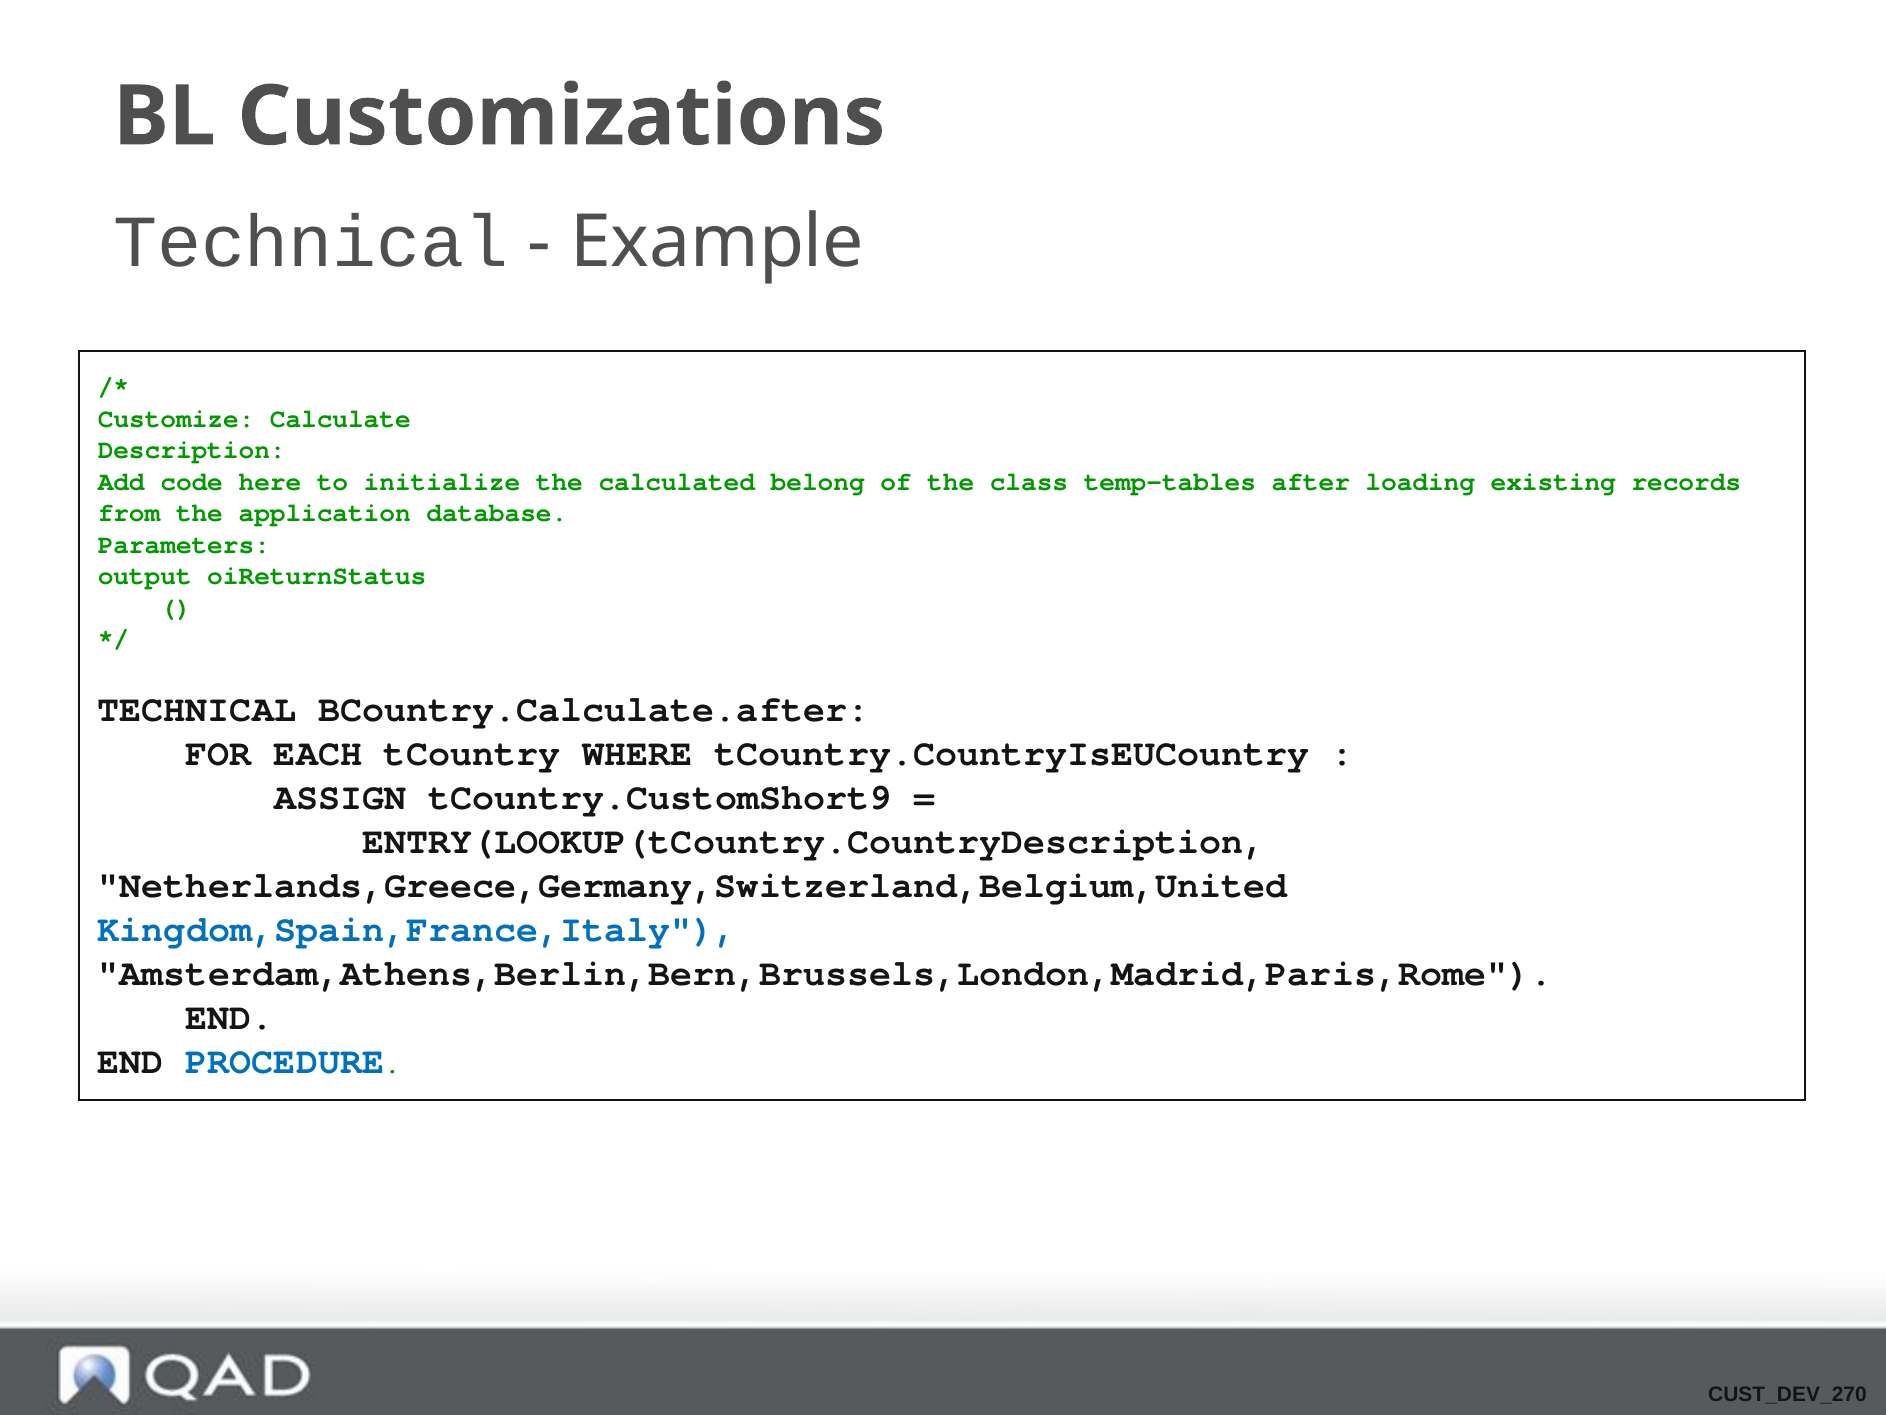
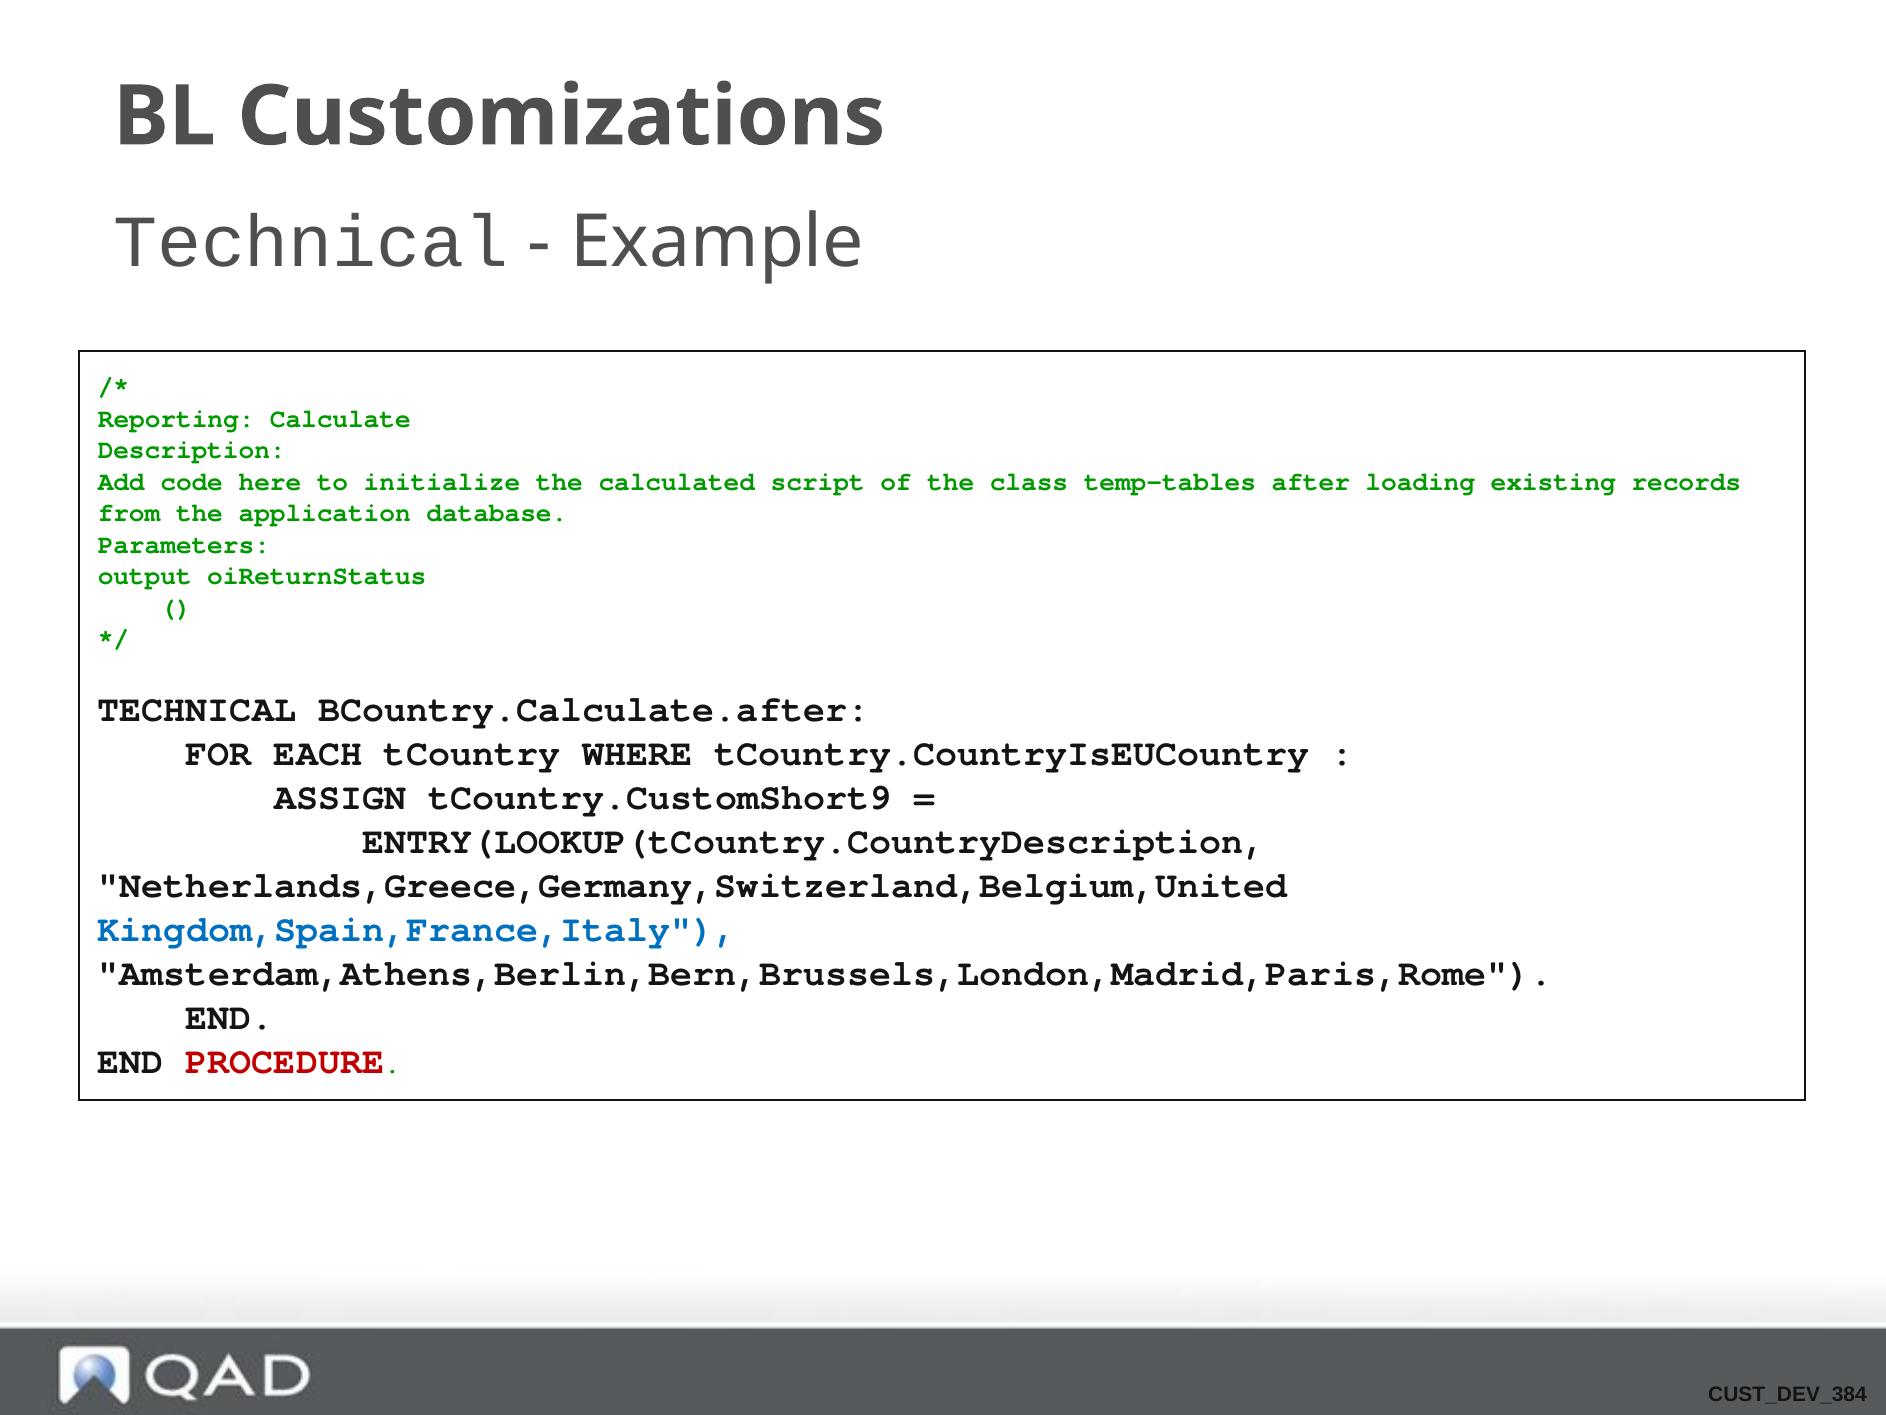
Customize: Customize -> Reporting
belong: belong -> script
PROCEDURE at (285, 1061) colour: blue -> red
CUST_DEV_270: CUST_DEV_270 -> CUST_DEV_384
